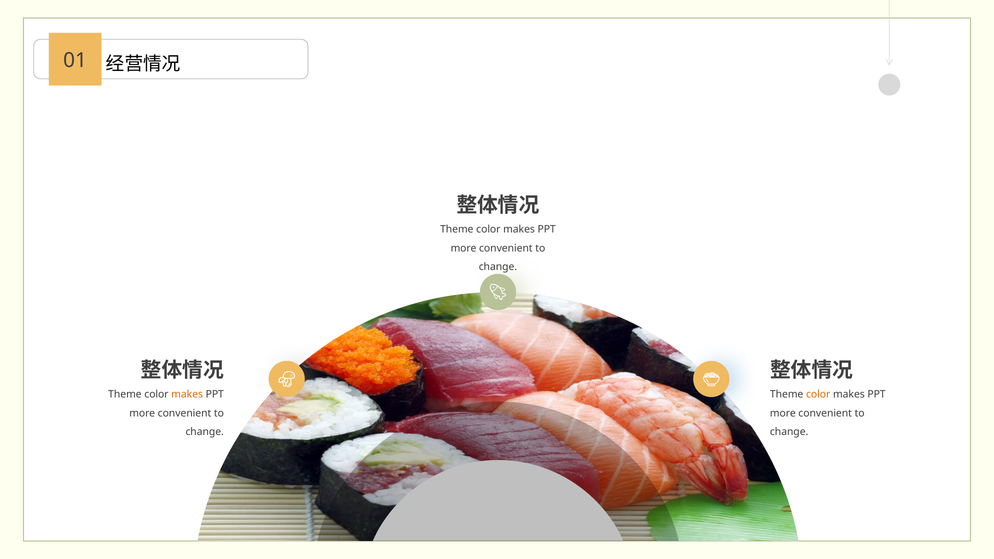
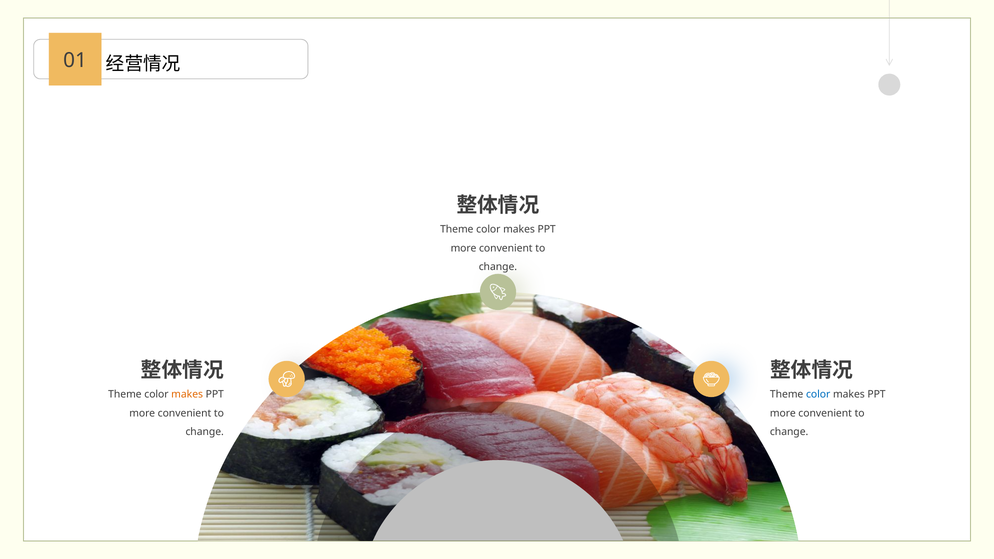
color at (818, 395) colour: orange -> blue
